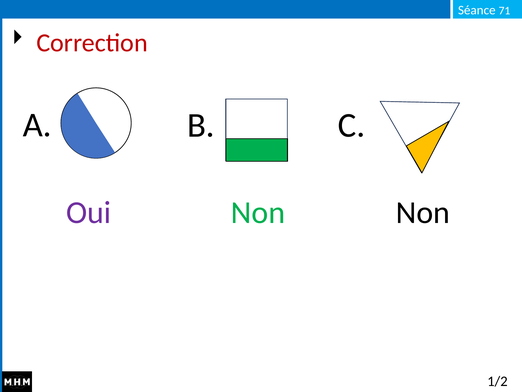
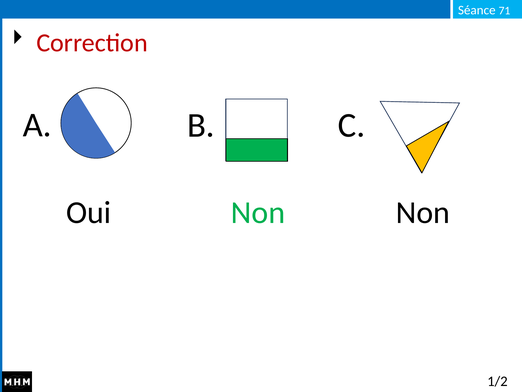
Oui colour: purple -> black
